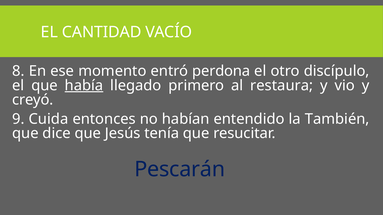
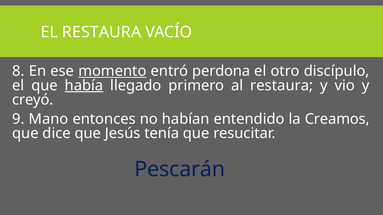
EL CANTIDAD: CANTIDAD -> RESTAURA
momento underline: none -> present
Cuida: Cuida -> Mano
También: También -> Creamos
